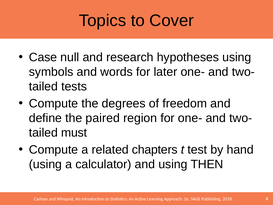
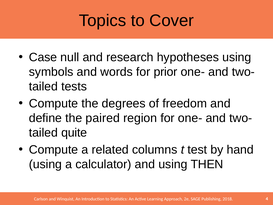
later: later -> prior
must: must -> quite
chapters: chapters -> columns
